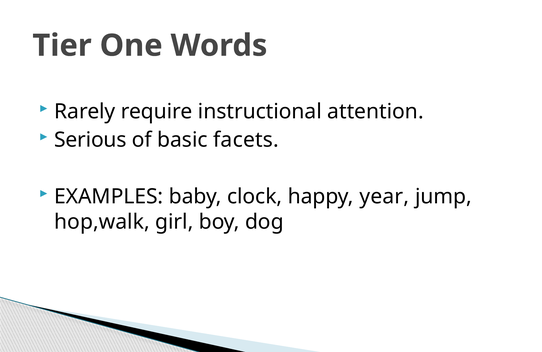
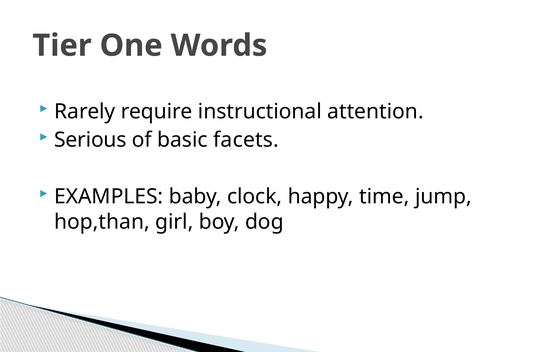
year: year -> time
hop,walk: hop,walk -> hop,than
